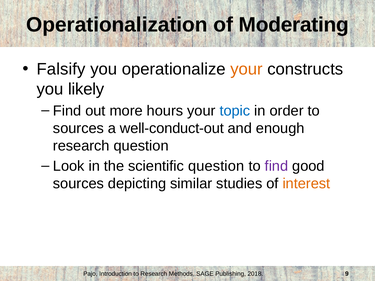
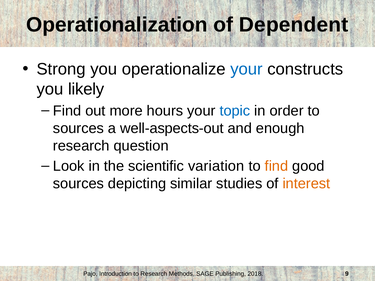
Moderating: Moderating -> Dependent
Falsify: Falsify -> Strong
your at (246, 69) colour: orange -> blue
well-conduct-out: well-conduct-out -> well-aspects-out
scientific question: question -> variation
find at (276, 166) colour: purple -> orange
